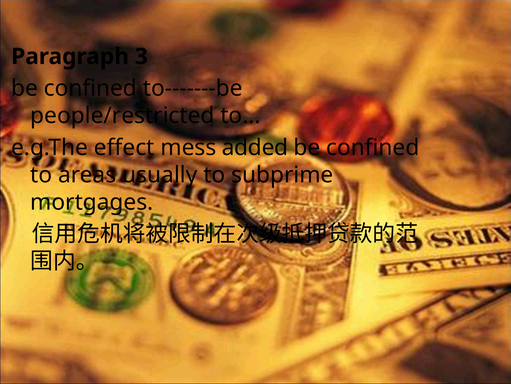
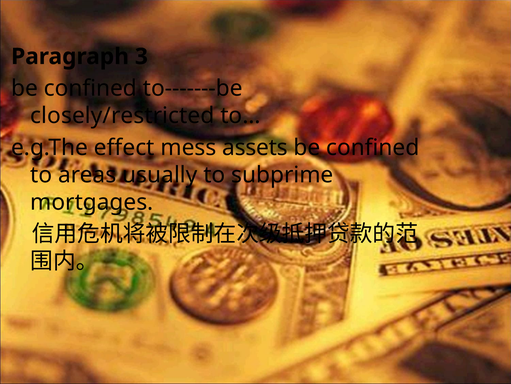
people/restricted: people/restricted -> closely/restricted
added: added -> assets
